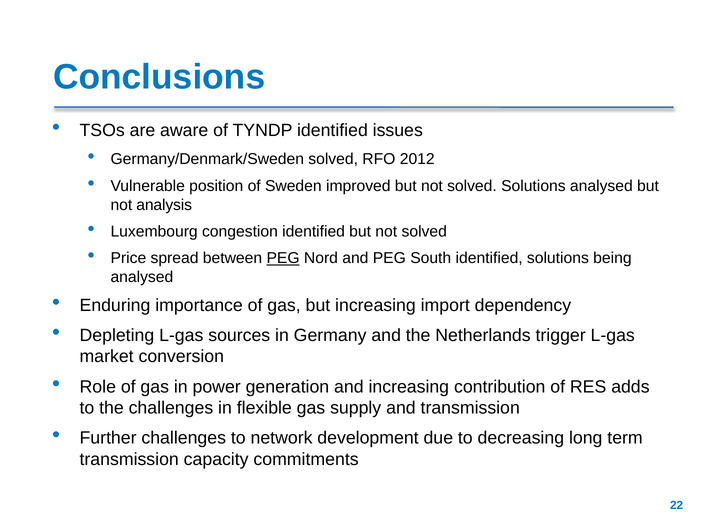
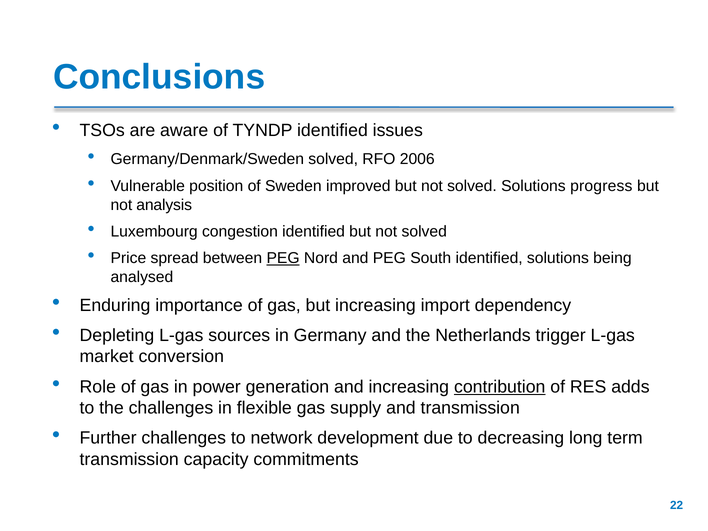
2012: 2012 -> 2006
Solutions analysed: analysed -> progress
contribution underline: none -> present
